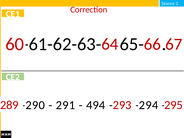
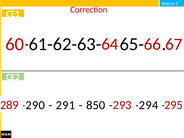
494: 494 -> 850
